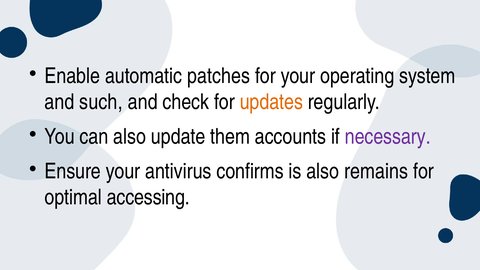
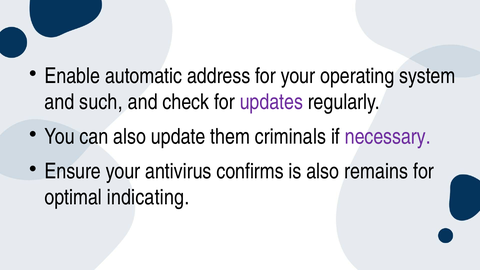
patches: patches -> address
updates colour: orange -> purple
accounts: accounts -> criminals
accessing: accessing -> indicating
